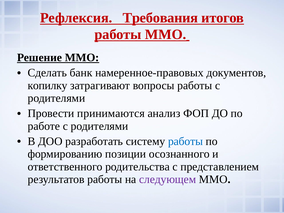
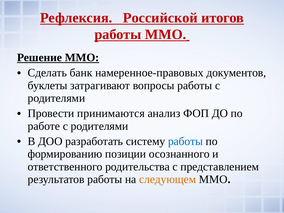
Требования: Требования -> Российской
копилку: копилку -> буклеты
следующем colour: purple -> orange
